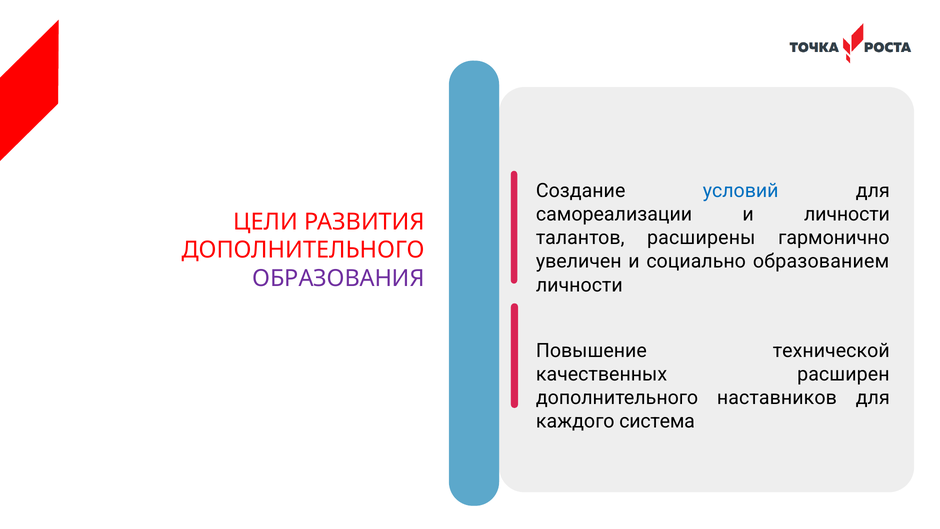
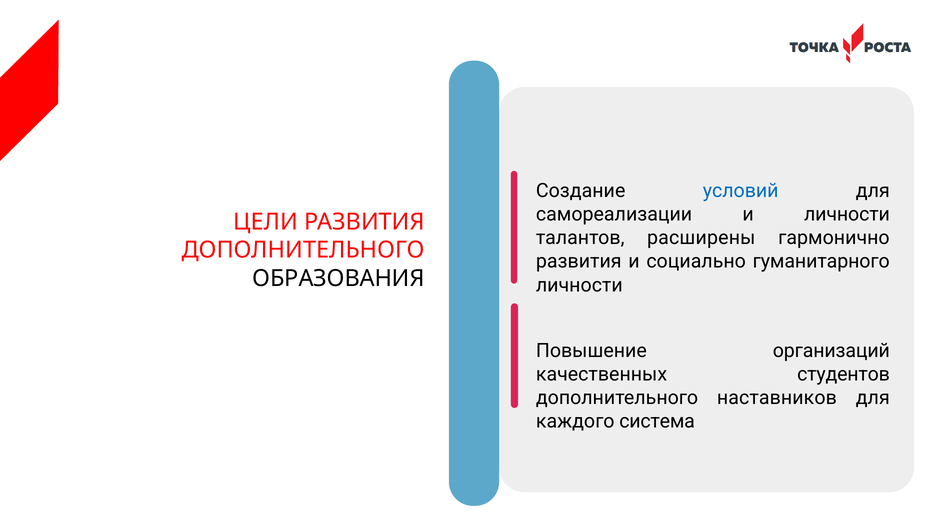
увеличен at (579, 261): увеличен -> развития
образованием: образованием -> гуманитарного
ОБРАЗОВАНИЯ colour: purple -> black
технической: технической -> организаций
расширен: расширен -> студентов
